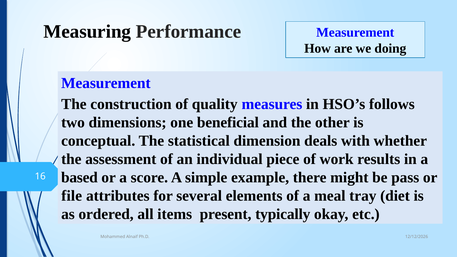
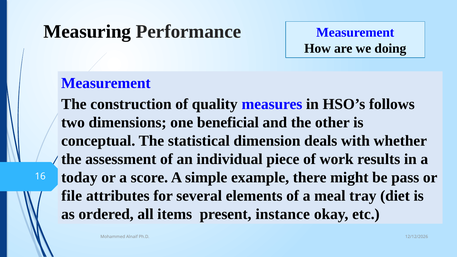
based: based -> today
typically: typically -> instance
